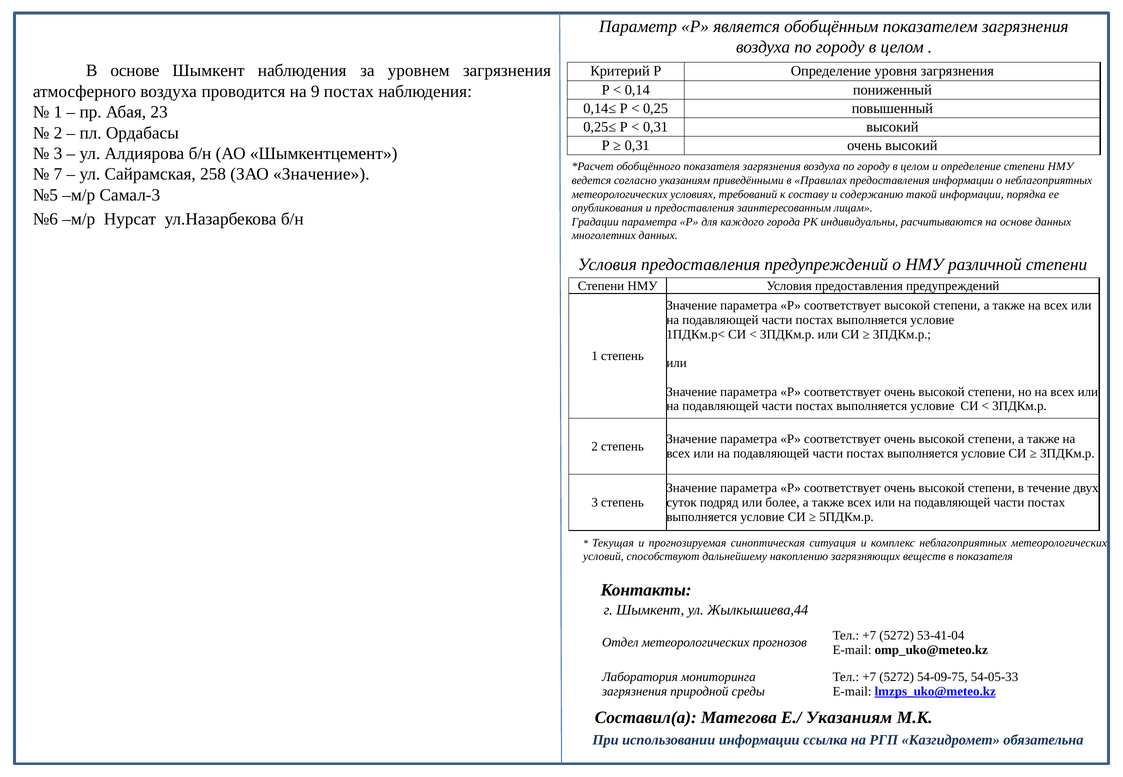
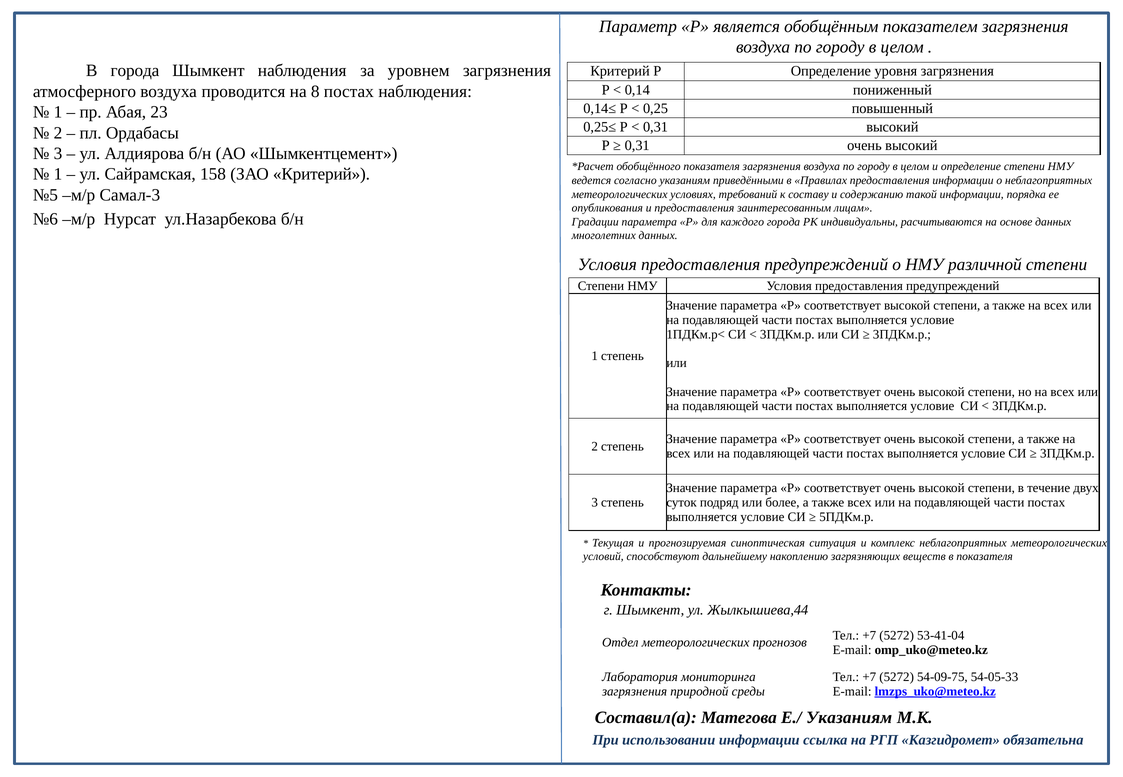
В основе: основе -> города
9: 9 -> 8
7 at (58, 174): 7 -> 1
258: 258 -> 158
ЗАО Значение: Значение -> Критерий
